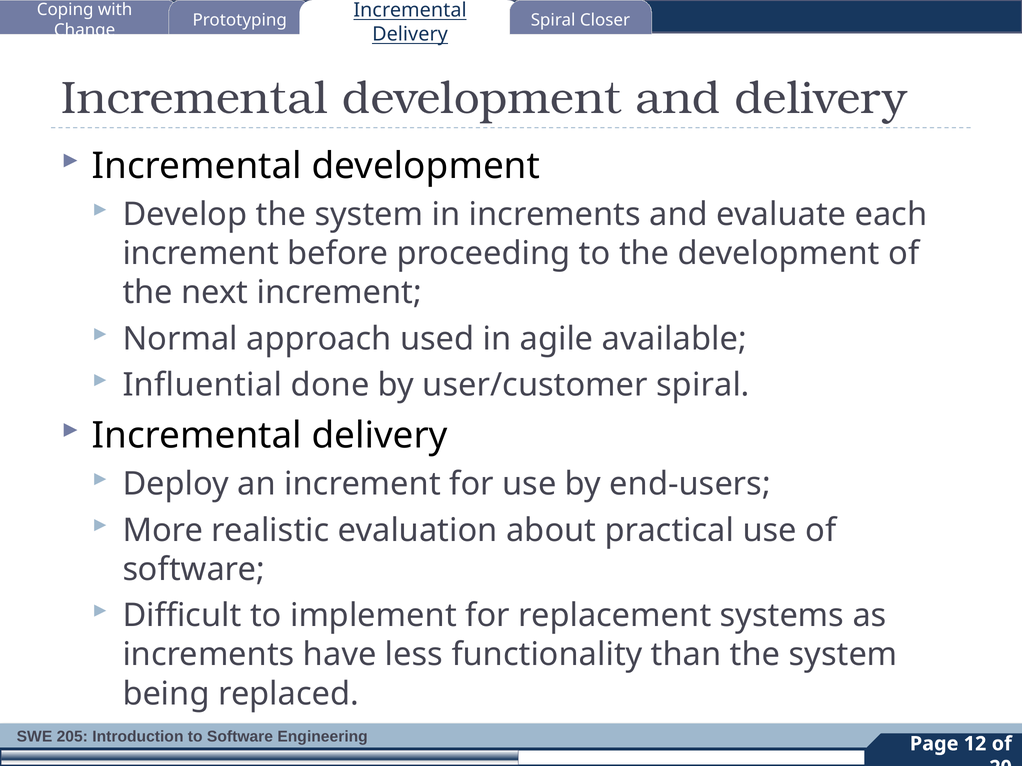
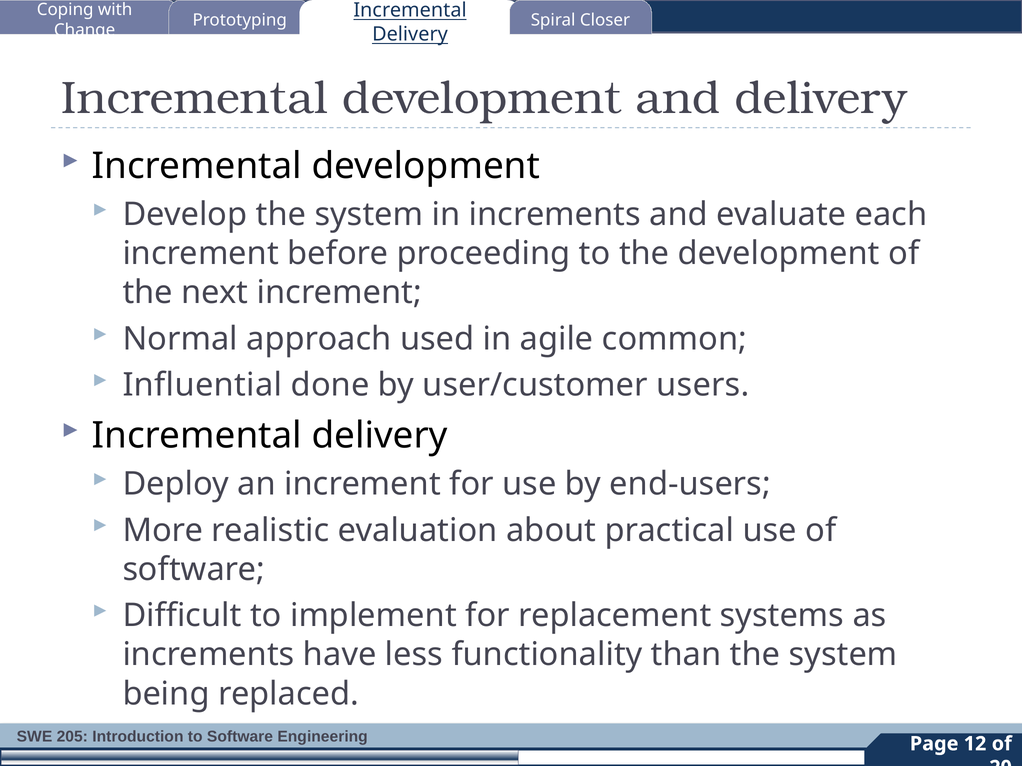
available: available -> common
user/customer spiral: spiral -> users
